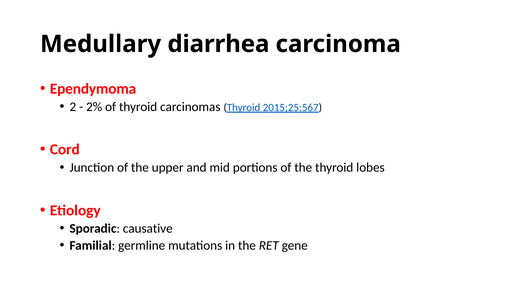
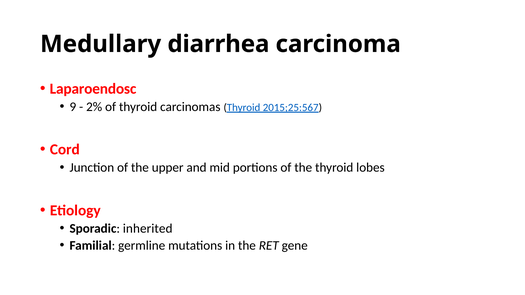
Ependymoma: Ependymoma -> Laparoendosc
2: 2 -> 9
causative: causative -> inherited
